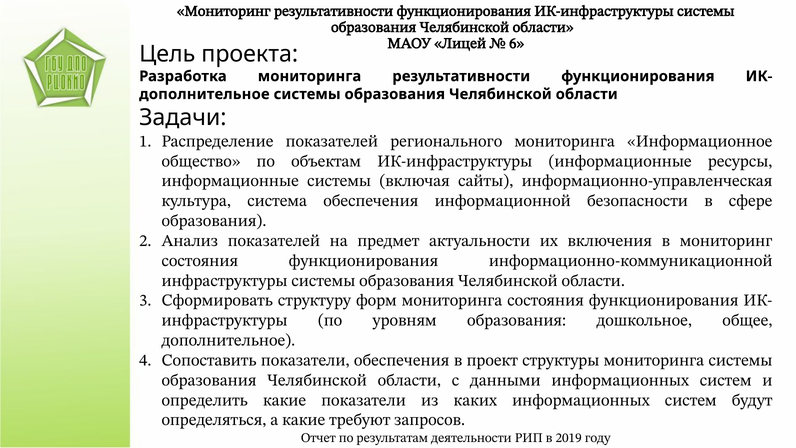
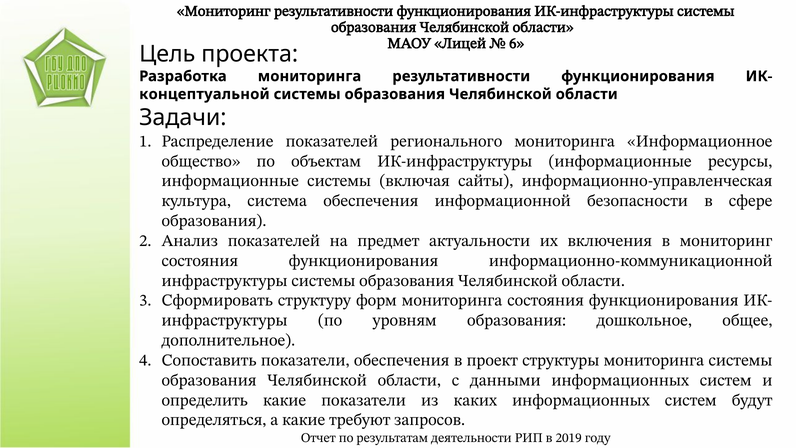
дополнительное at (204, 94): дополнительное -> концептуальной
